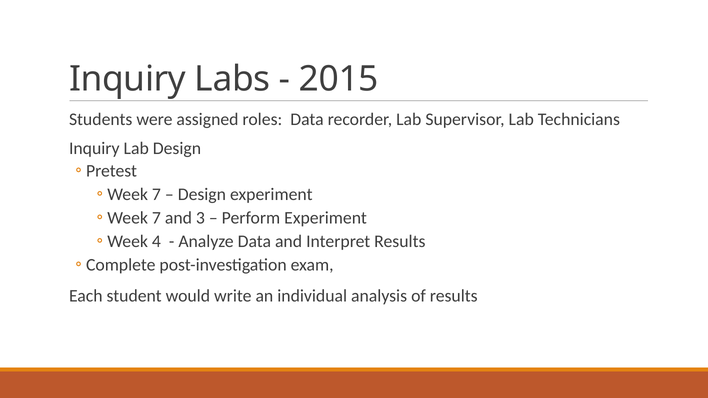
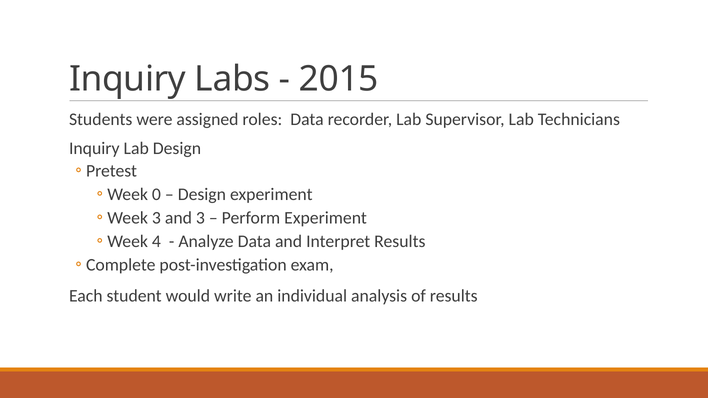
7 at (156, 194): 7 -> 0
7 at (156, 218): 7 -> 3
